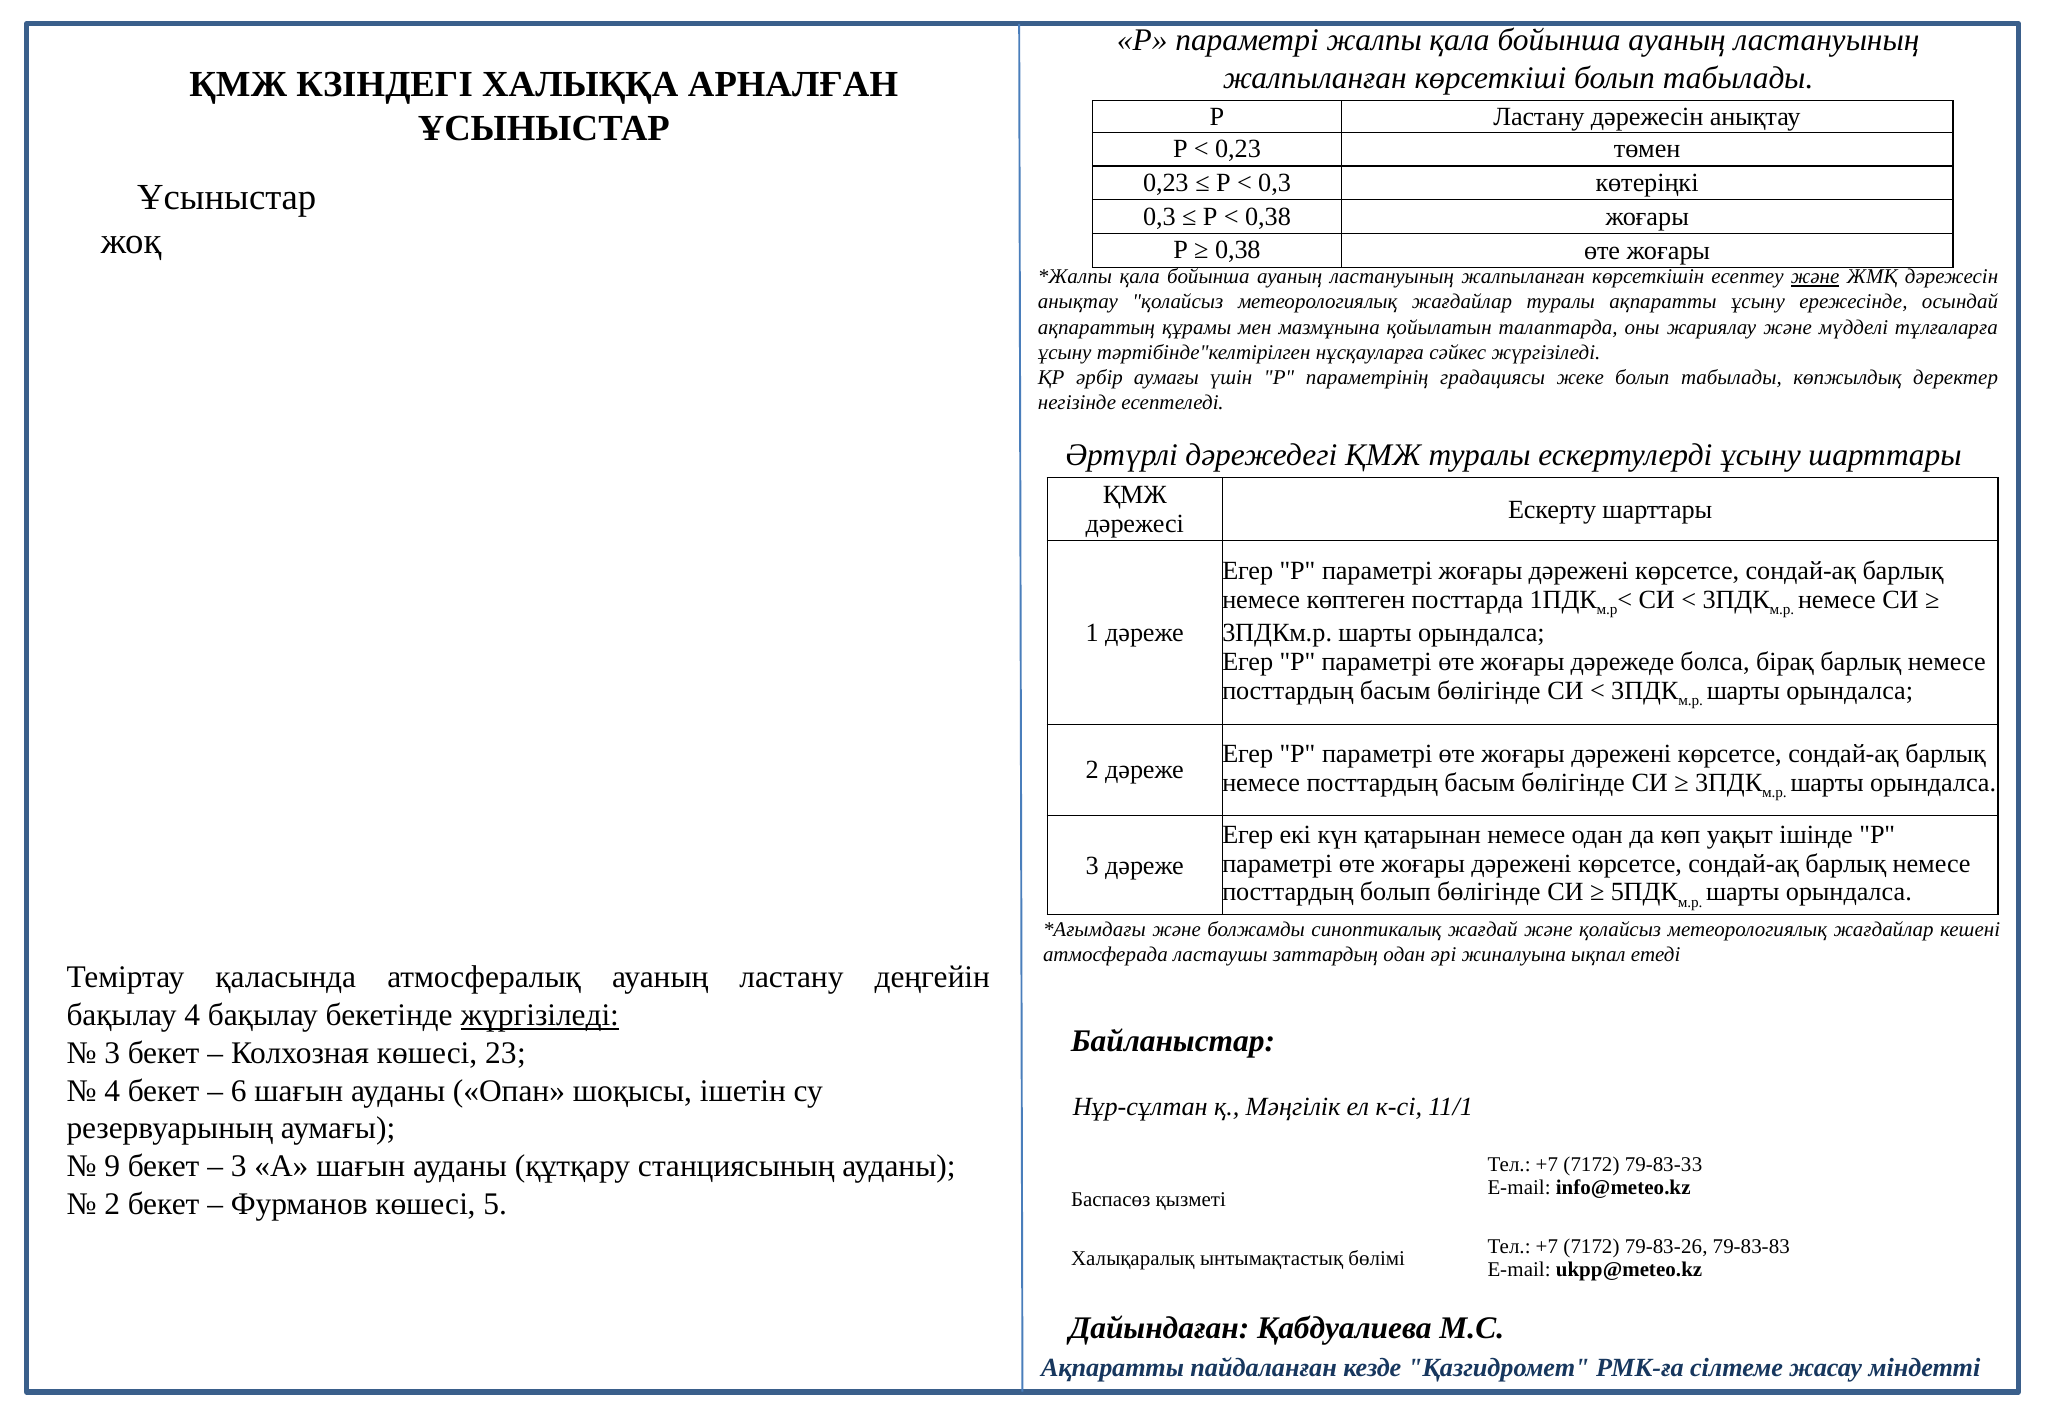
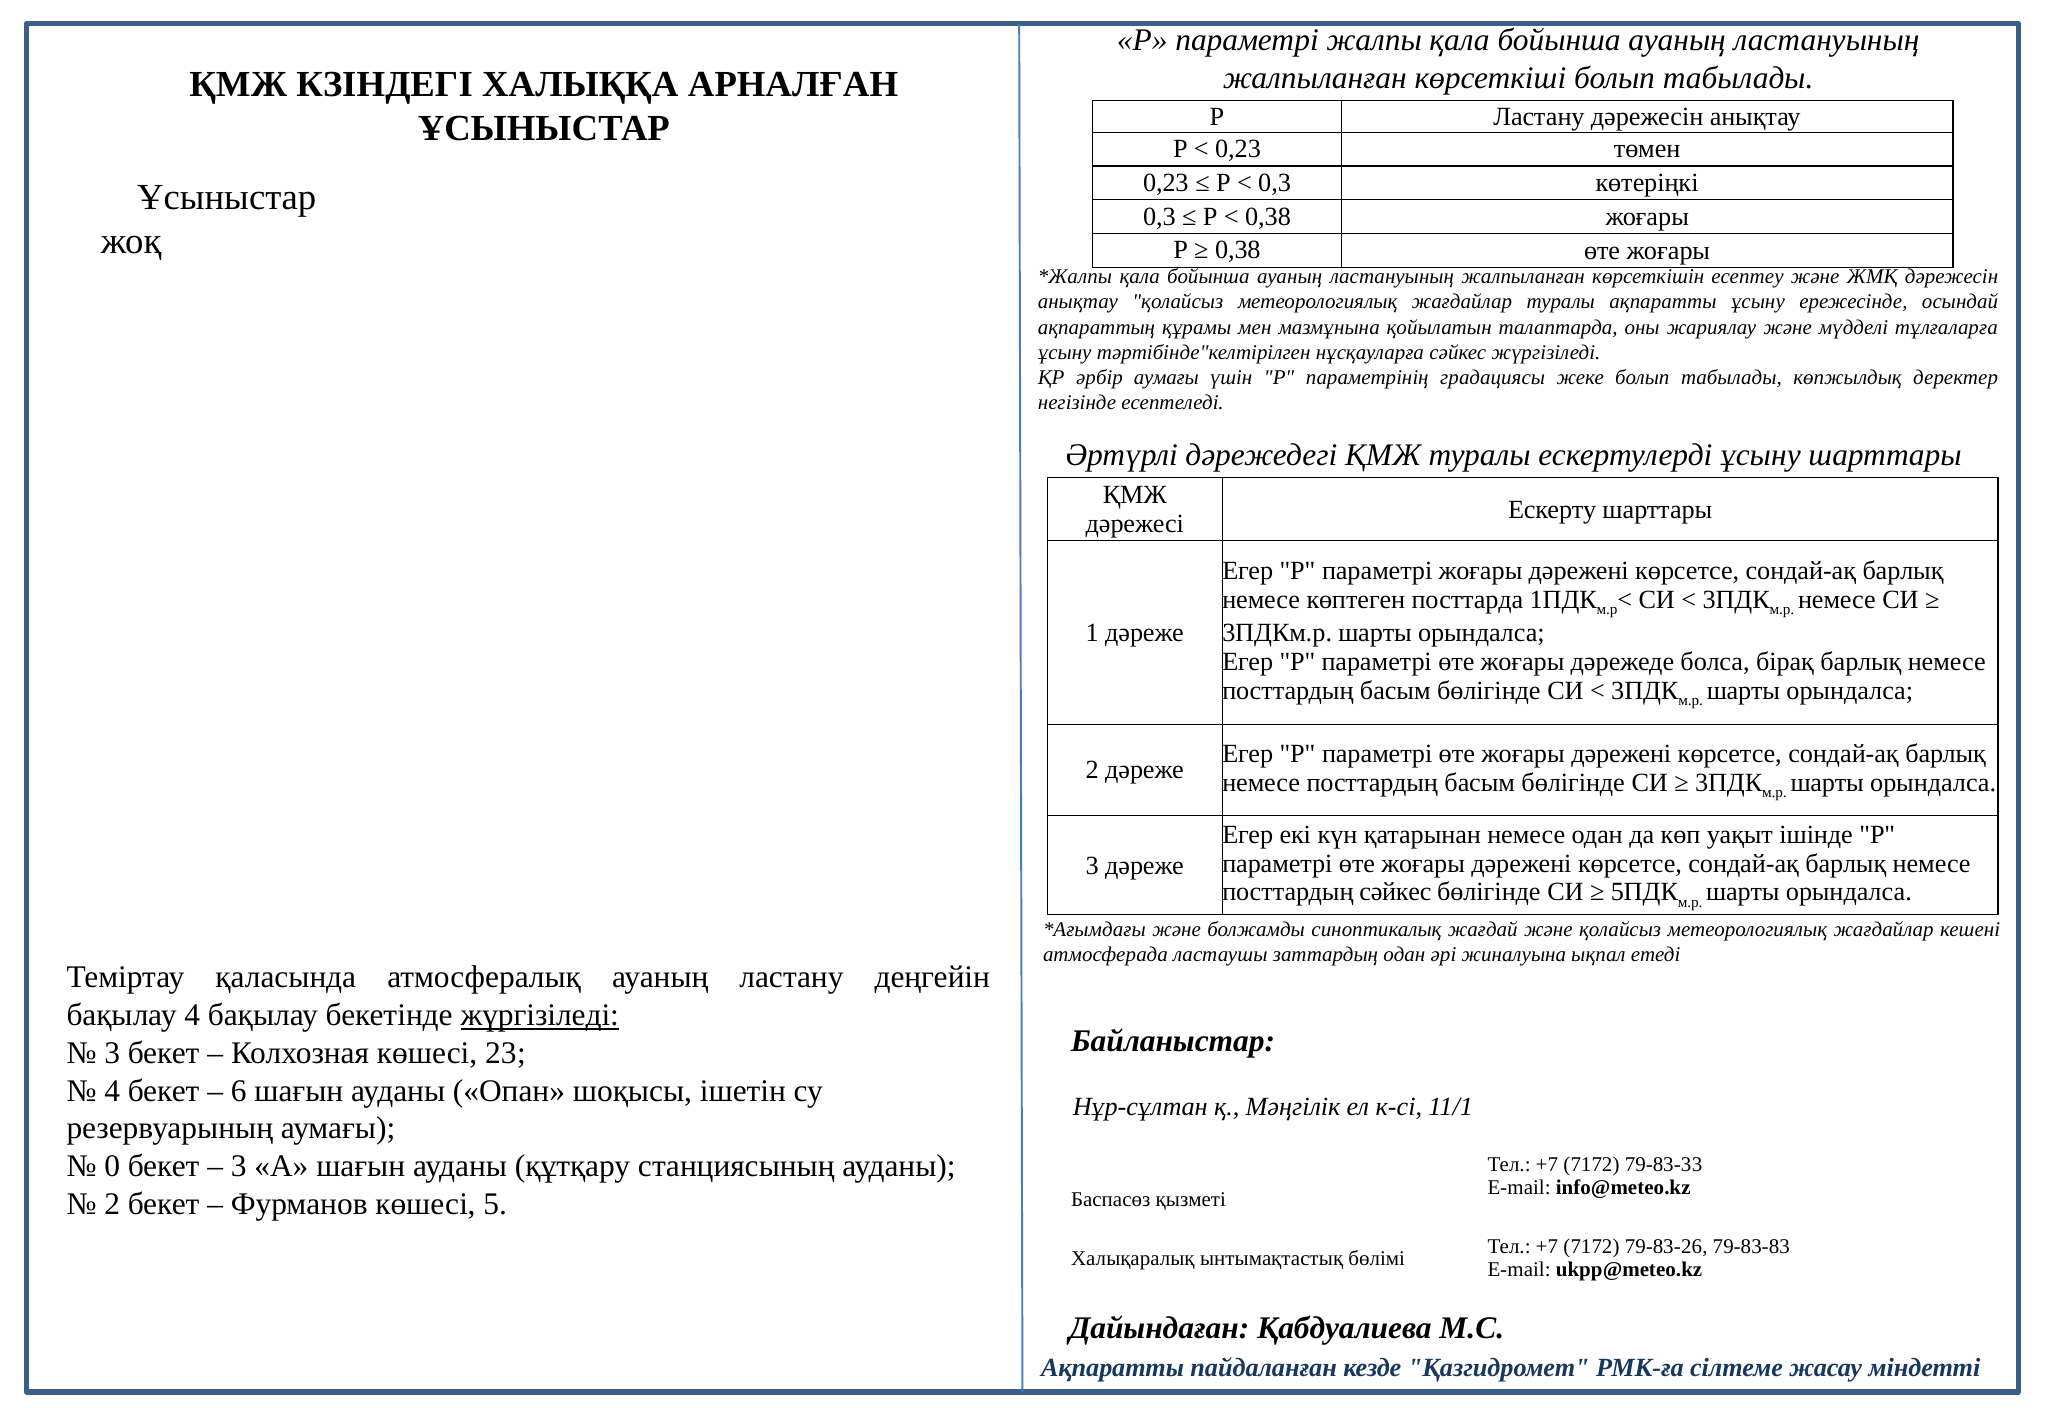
және at (1815, 277) underline: present -> none
посттардың болып: болып -> сәйкес
9: 9 -> 0
